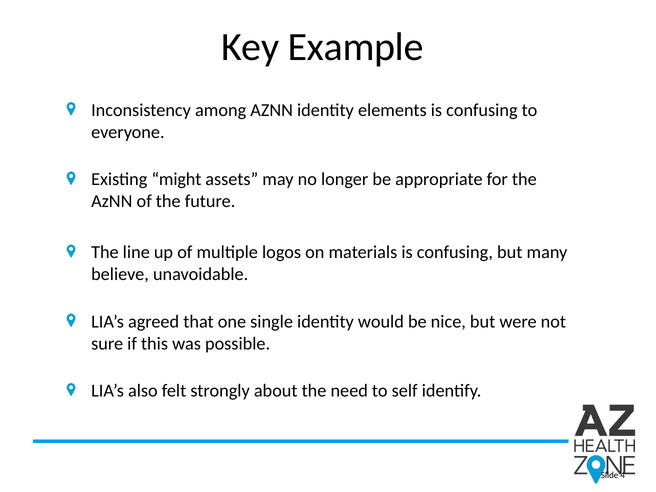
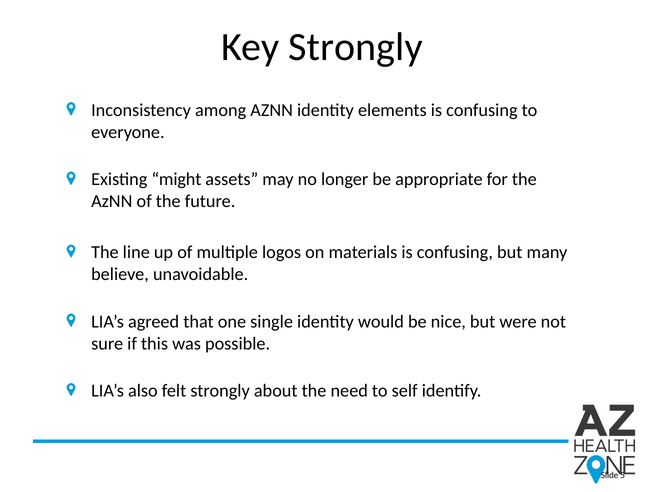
Key Example: Example -> Strongly
4: 4 -> 5
